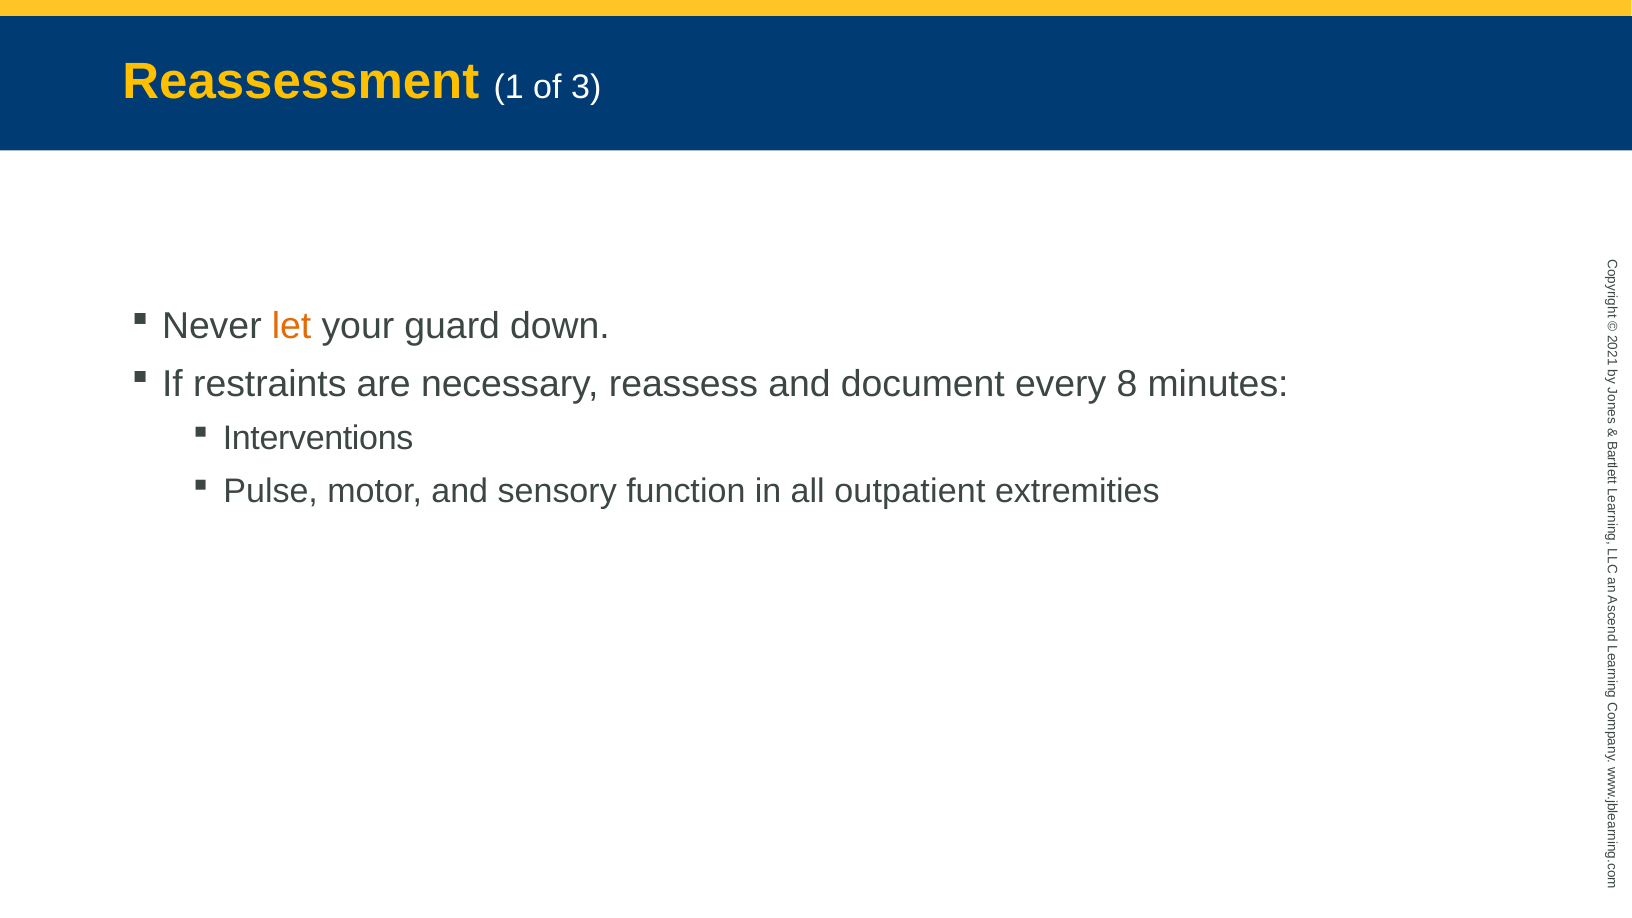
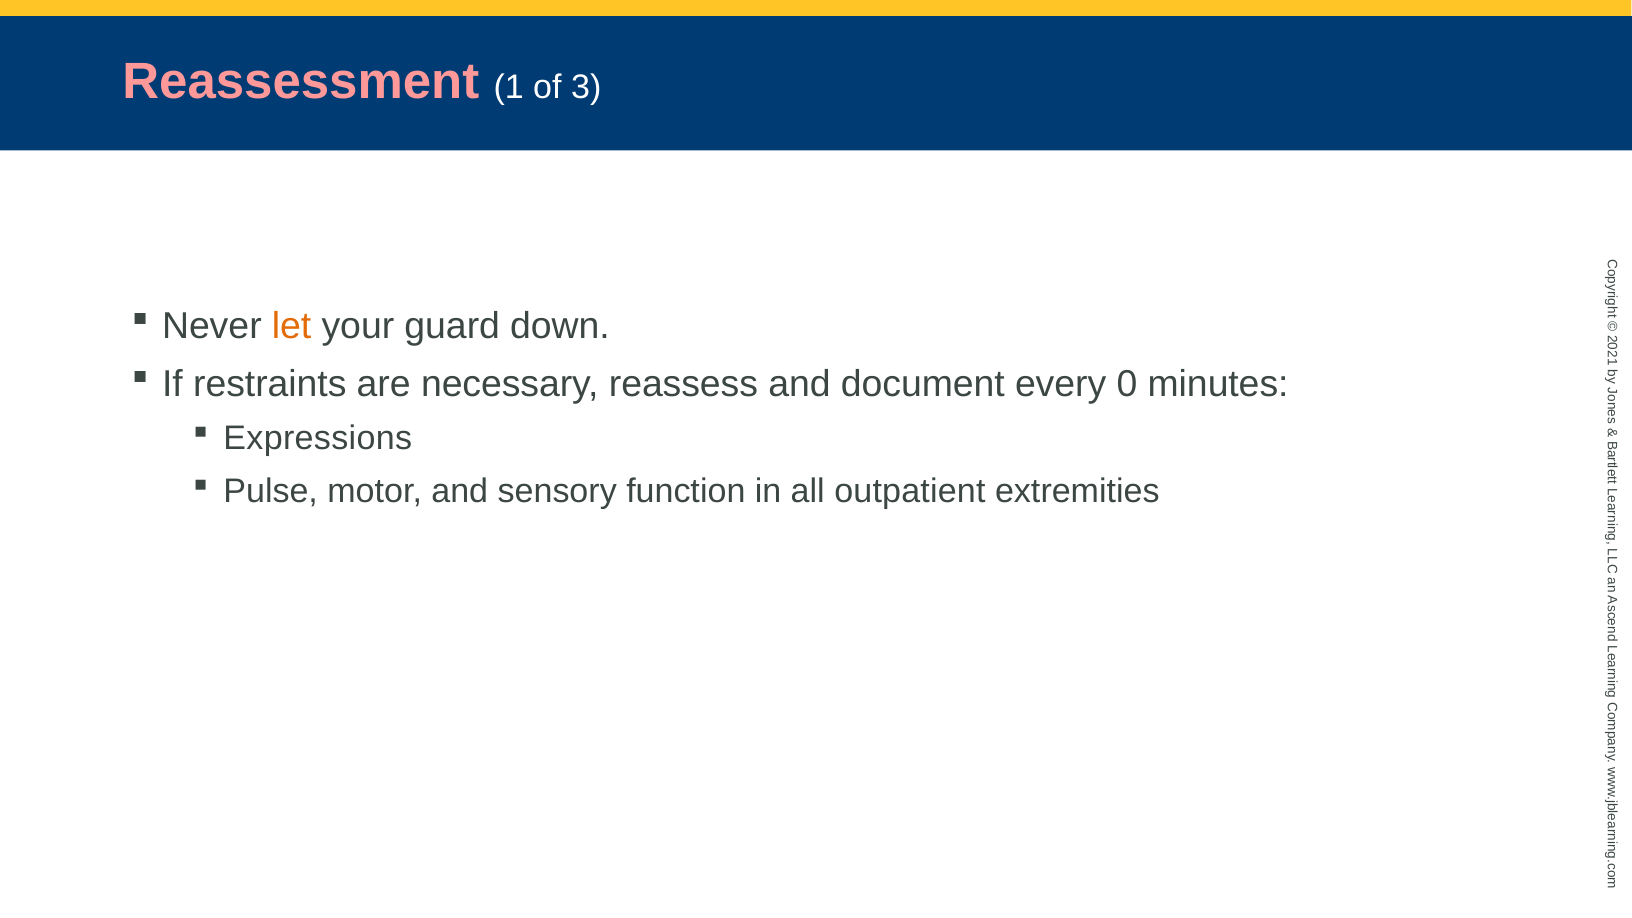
Reassessment colour: yellow -> pink
every 8: 8 -> 0
Interventions: Interventions -> Expressions
